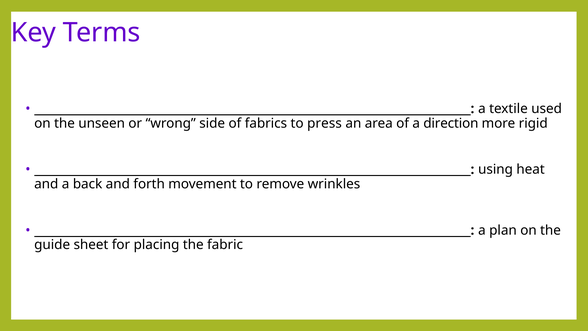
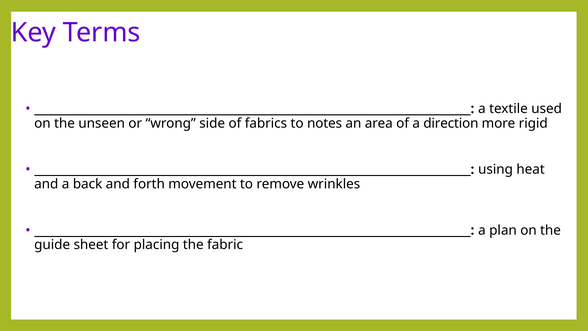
press: press -> notes
